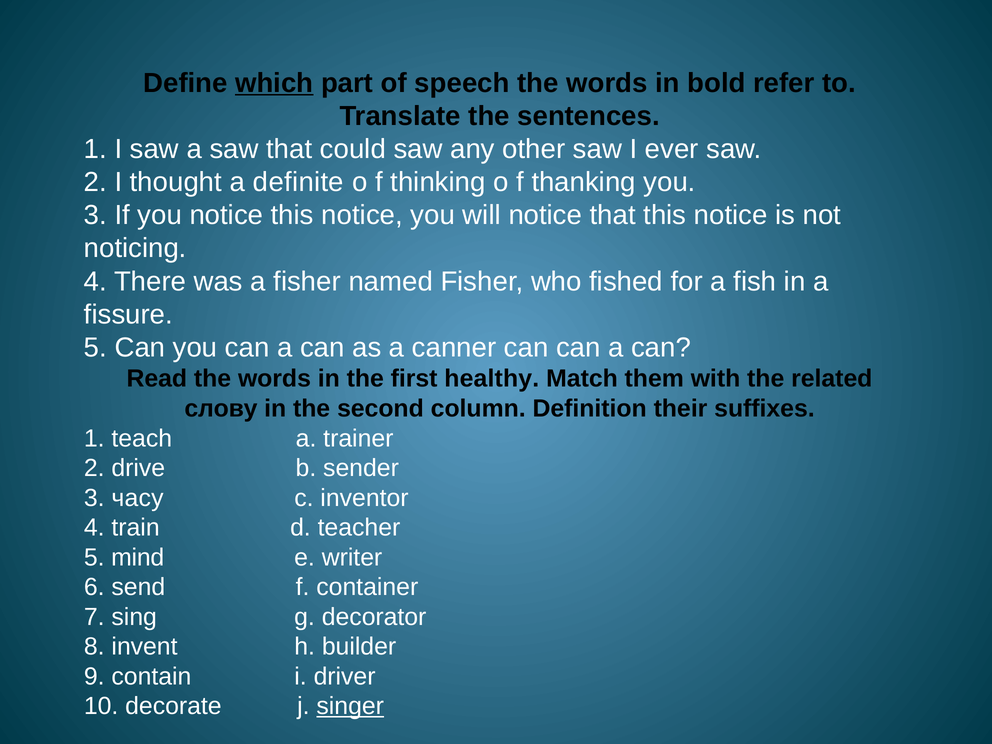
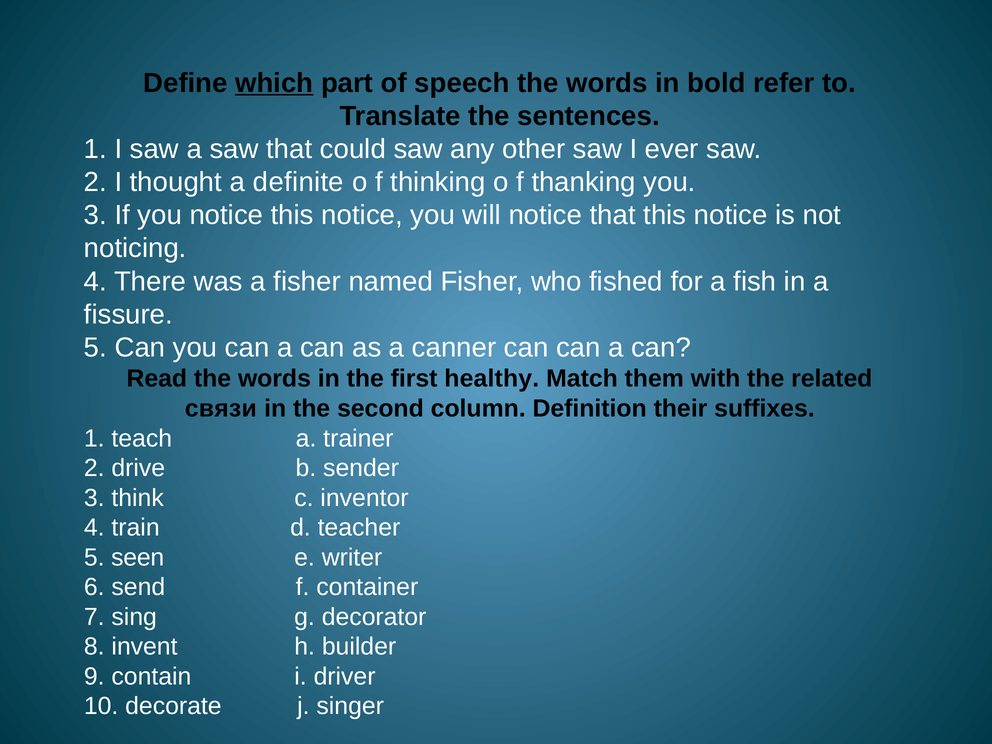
слову: слову -> связи
часу: часу -> think
mind: mind -> seen
singer underline: present -> none
